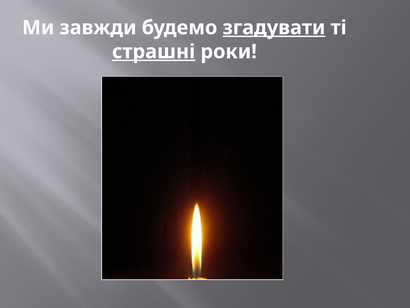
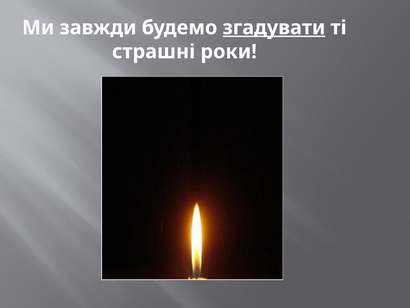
страшні underline: present -> none
